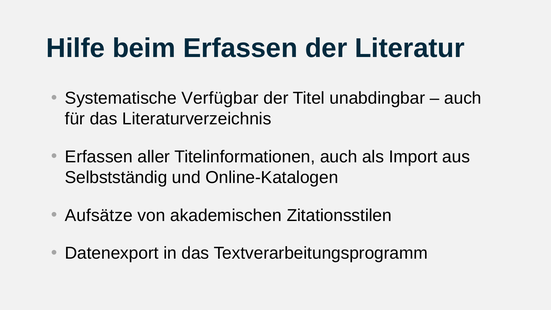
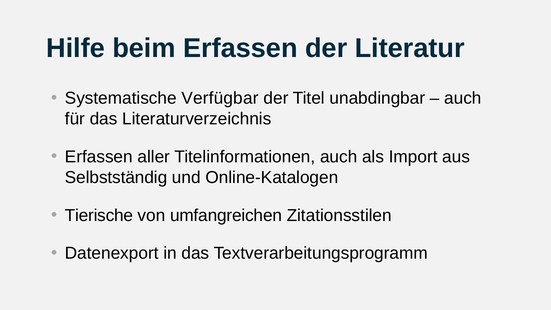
Aufsätze: Aufsätze -> Tierische
akademischen: akademischen -> umfangreichen
